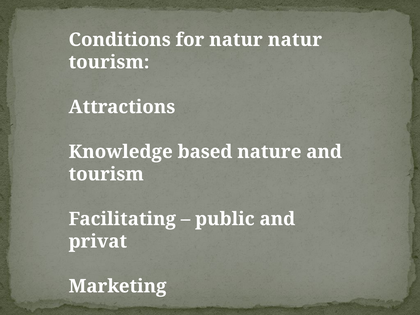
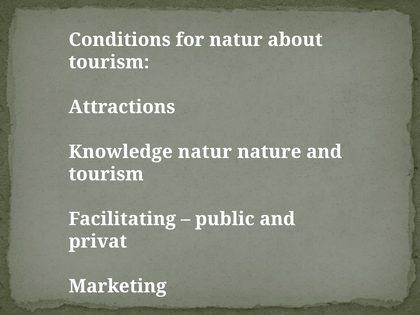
natur natur: natur -> about
Knowledge based: based -> natur
